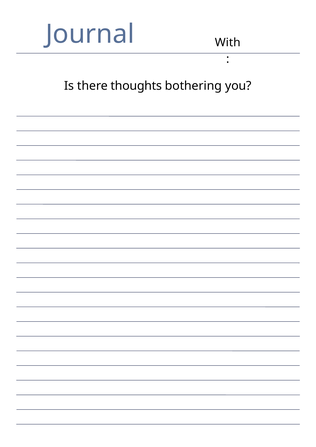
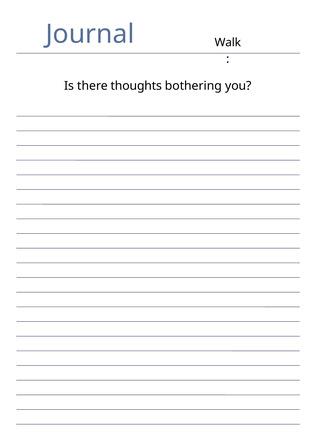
With: With -> Walk
